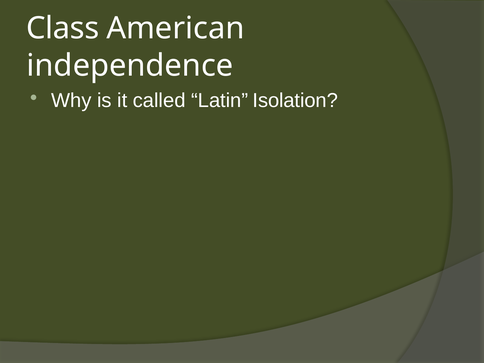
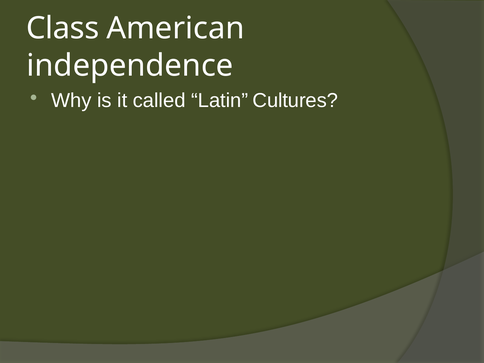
Isolation: Isolation -> Cultures
